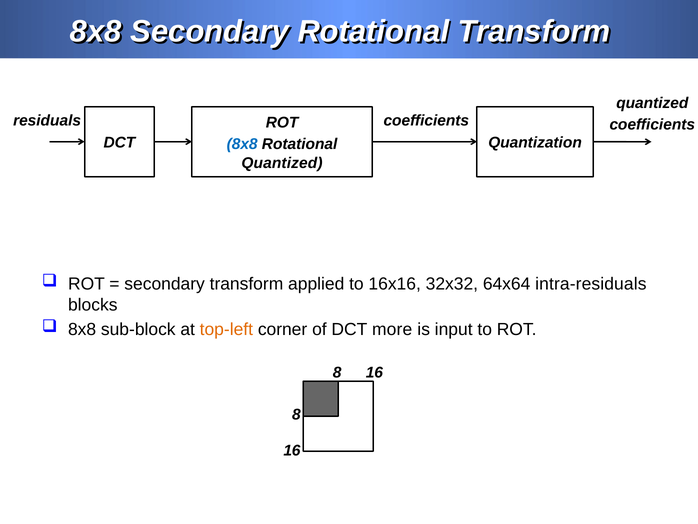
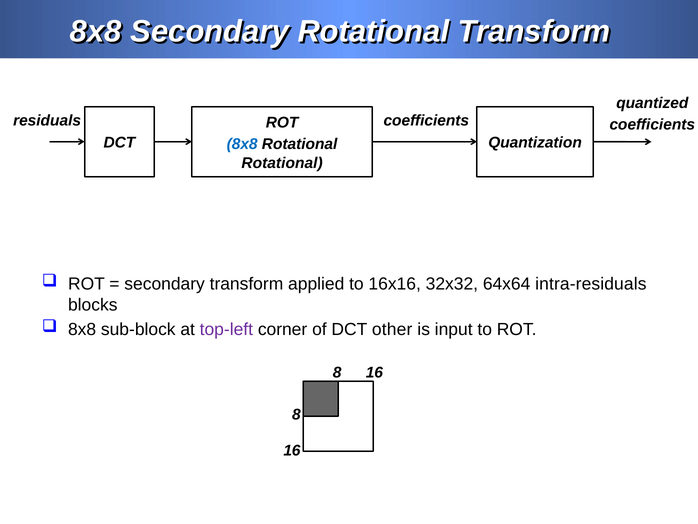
Quantized at (282, 163): Quantized -> Rotational
top-left colour: orange -> purple
more: more -> other
